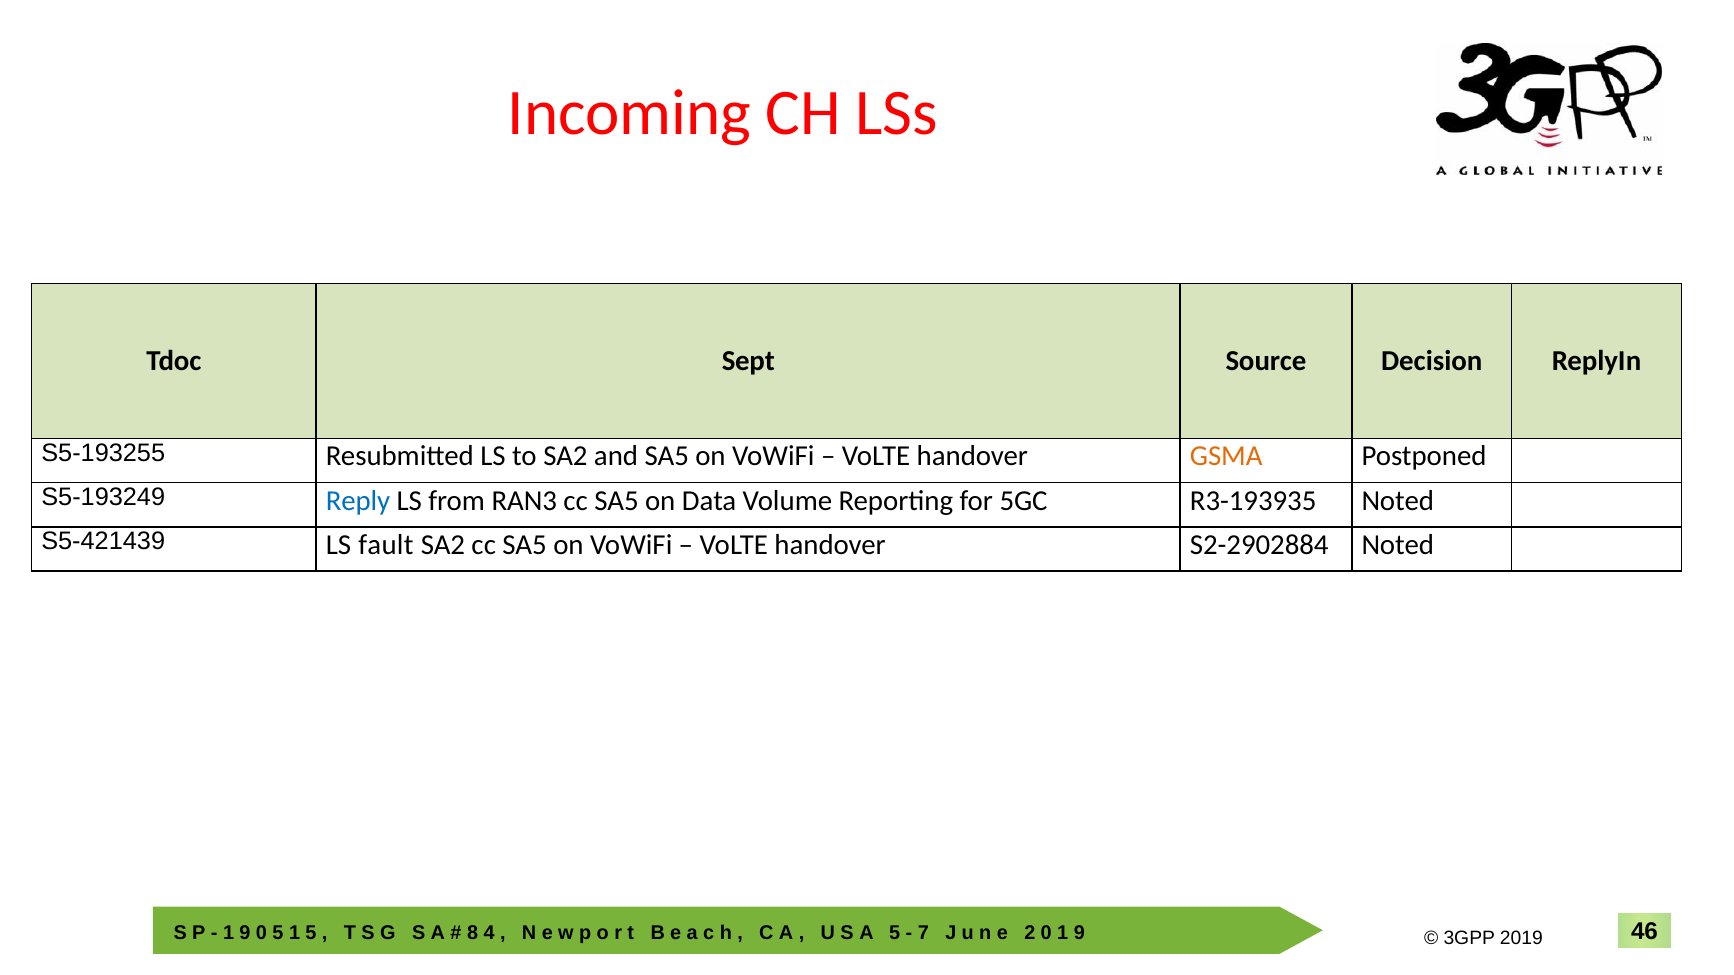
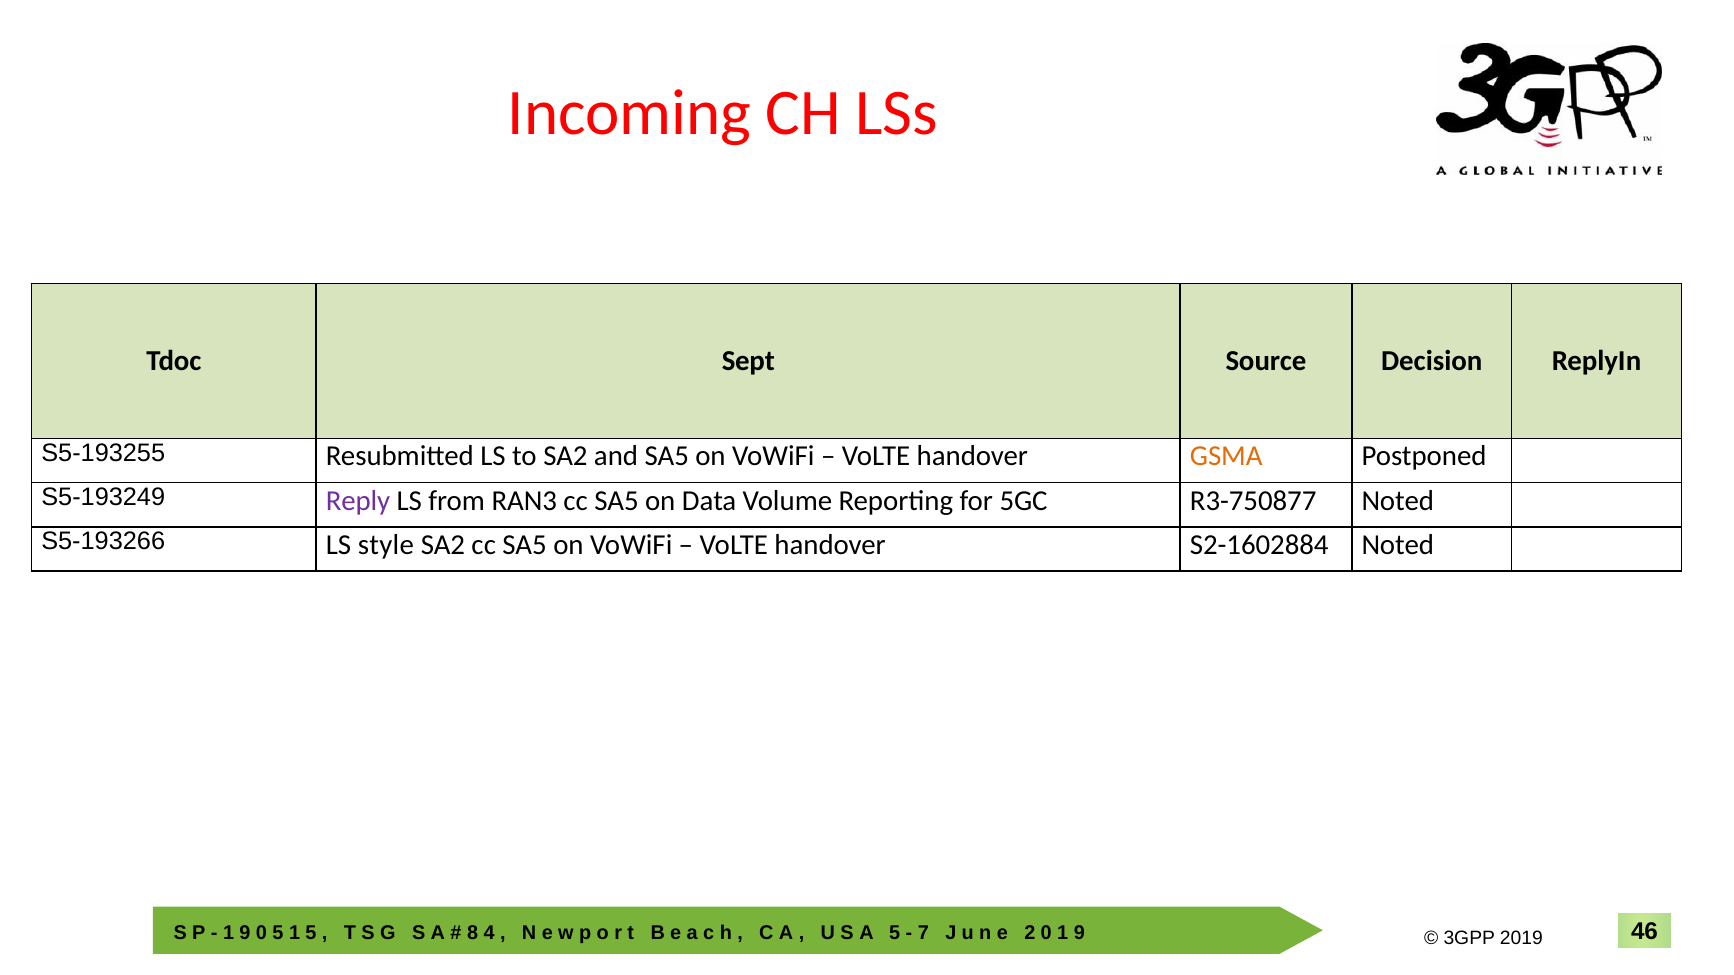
Reply colour: blue -> purple
R3-193935: R3-193935 -> R3-750877
S5-421439: S5-421439 -> S5-193266
fault: fault -> style
S2-2902884: S2-2902884 -> S2-1602884
